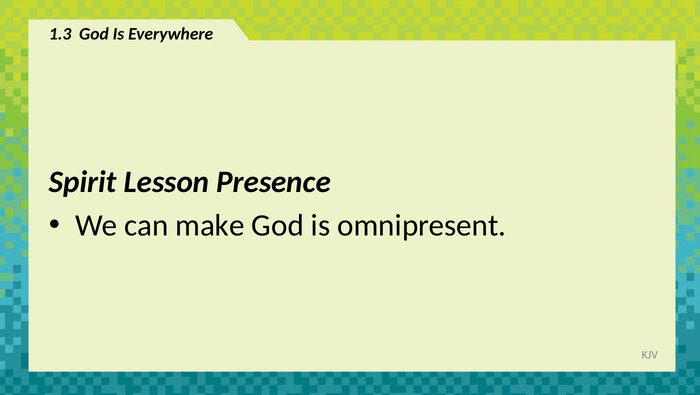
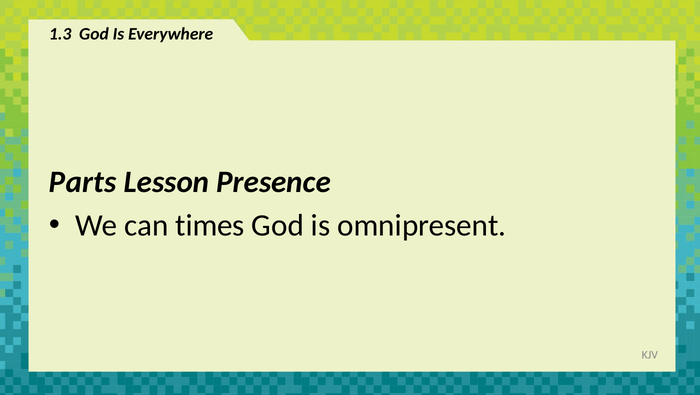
Spirit: Spirit -> Parts
make: make -> times
